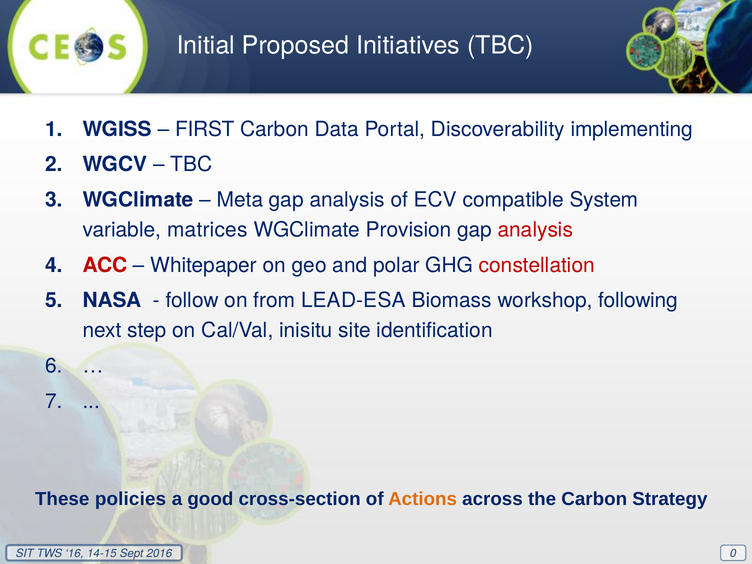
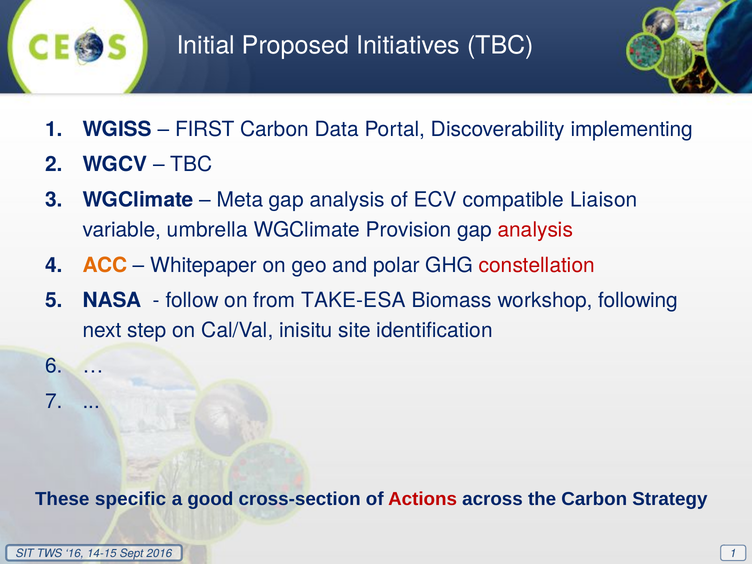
System: System -> Liaison
matrices: matrices -> umbrella
ACC colour: red -> orange
LEAD-ESA: LEAD-ESA -> TAKE-ESA
policies: policies -> specific
Actions colour: orange -> red
0 at (733, 554): 0 -> 1
